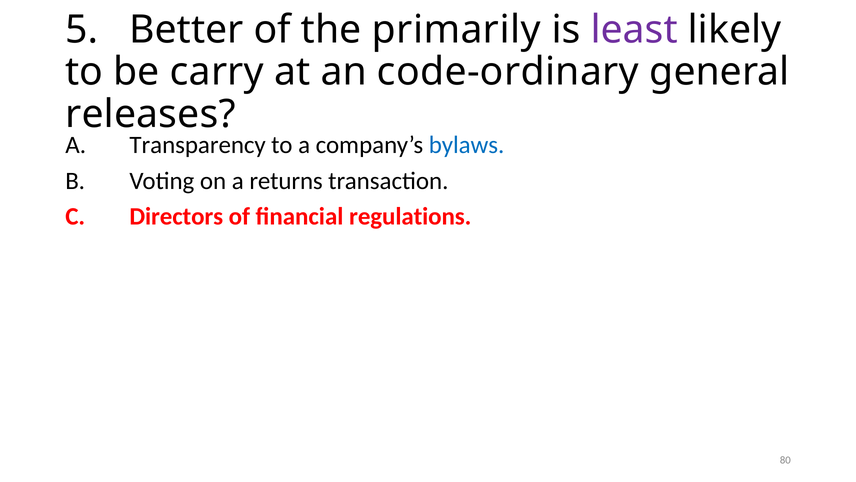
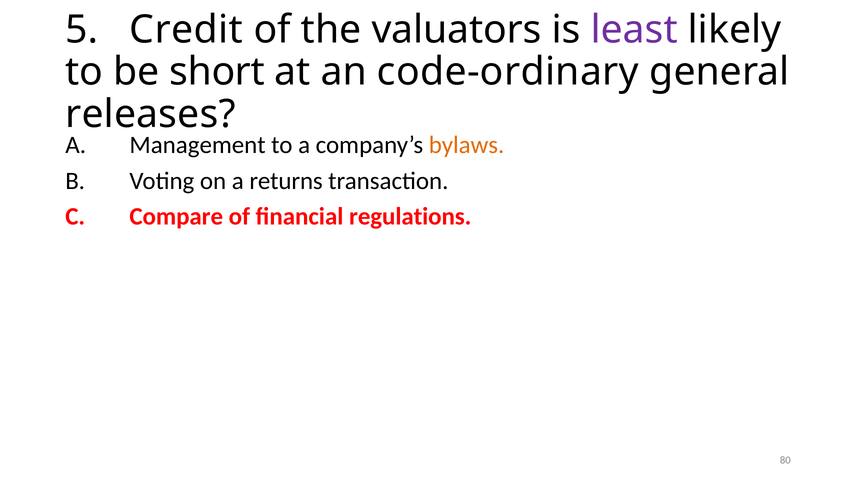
Better: Better -> Credit
primarily: primarily -> valuators
carry: carry -> short
Transparency: Transparency -> Management
bylaws colour: blue -> orange
Directors: Directors -> Compare
